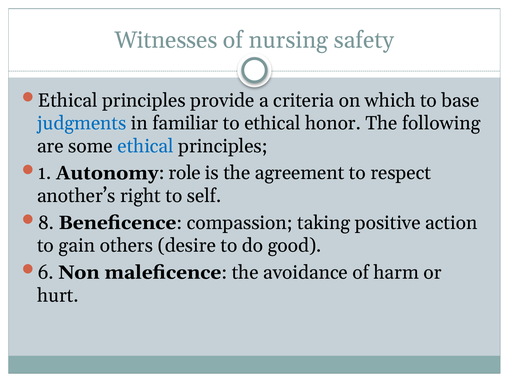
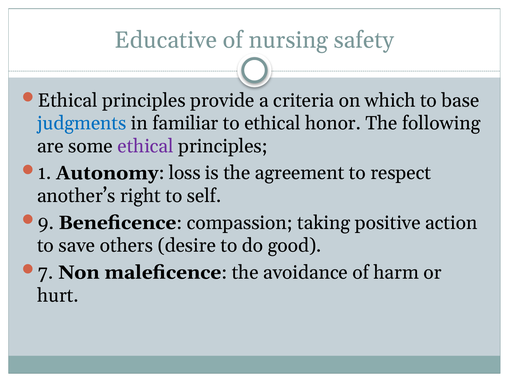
Witnesses: Witnesses -> Educative
ethical at (146, 146) colour: blue -> purple
role: role -> loss
8: 8 -> 9
gain: gain -> save
6: 6 -> 7
